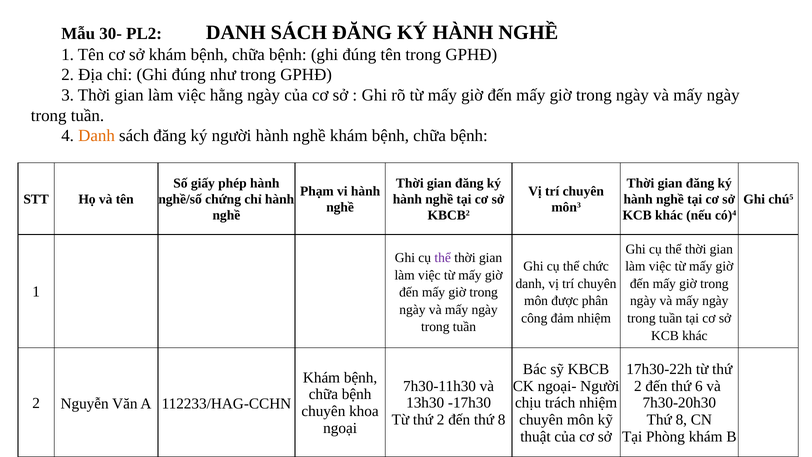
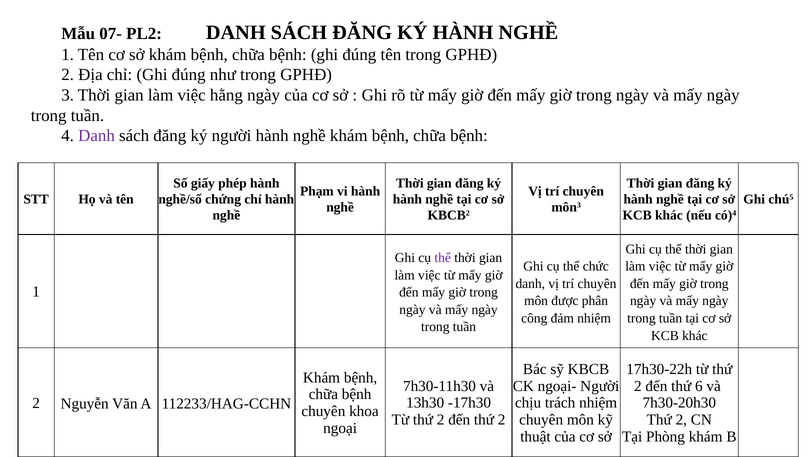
30-: 30- -> 07-
Danh at (97, 136) colour: orange -> purple
đến thứ 8: 8 -> 2
8 at (681, 419): 8 -> 2
